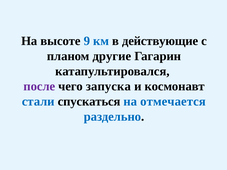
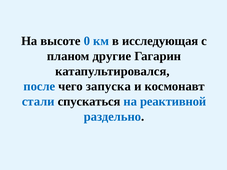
9: 9 -> 0
действующие: действующие -> исследующая
после colour: purple -> blue
отмечается: отмечается -> реактивной
